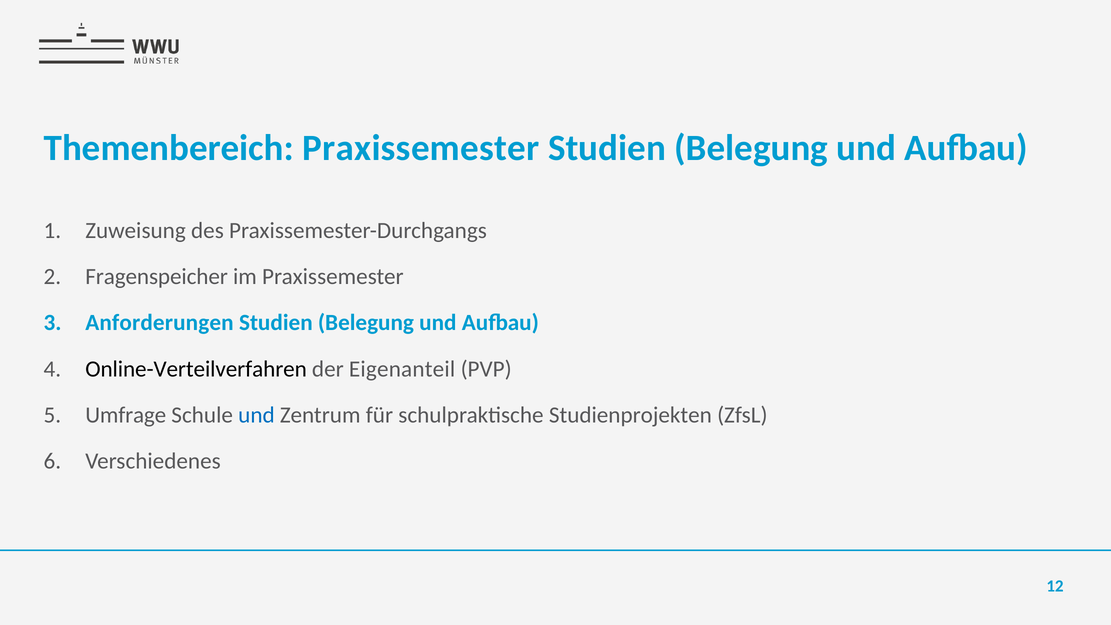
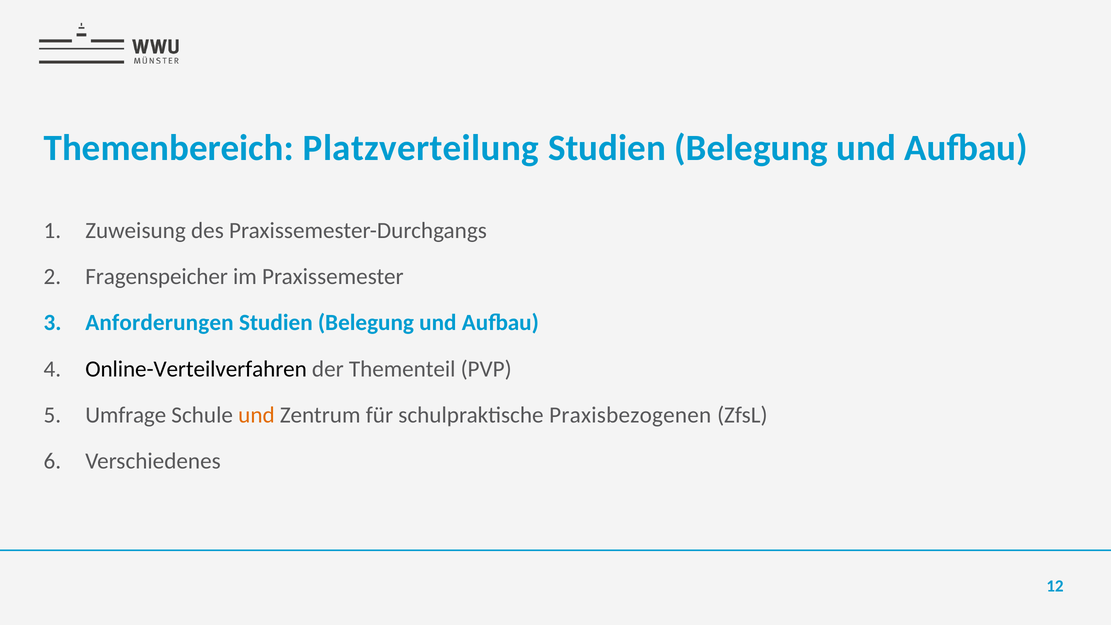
Themenbereich Praxissemester: Praxissemester -> Platzverteilung
Eigenanteil: Eigenanteil -> Thementeil
und at (256, 415) colour: blue -> orange
Studienprojekten: Studienprojekten -> Praxisbezogenen
